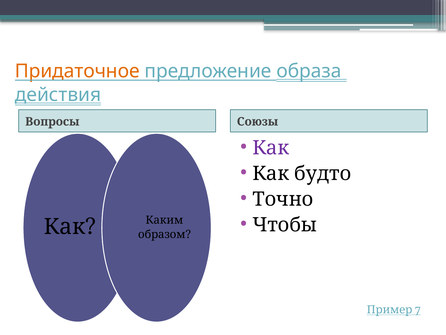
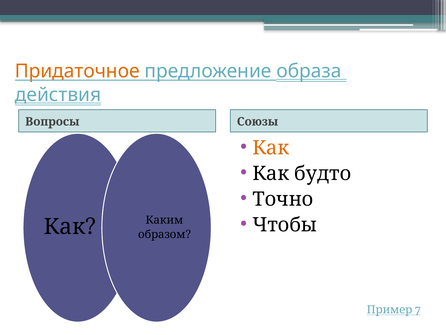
Как at (271, 148) colour: purple -> orange
